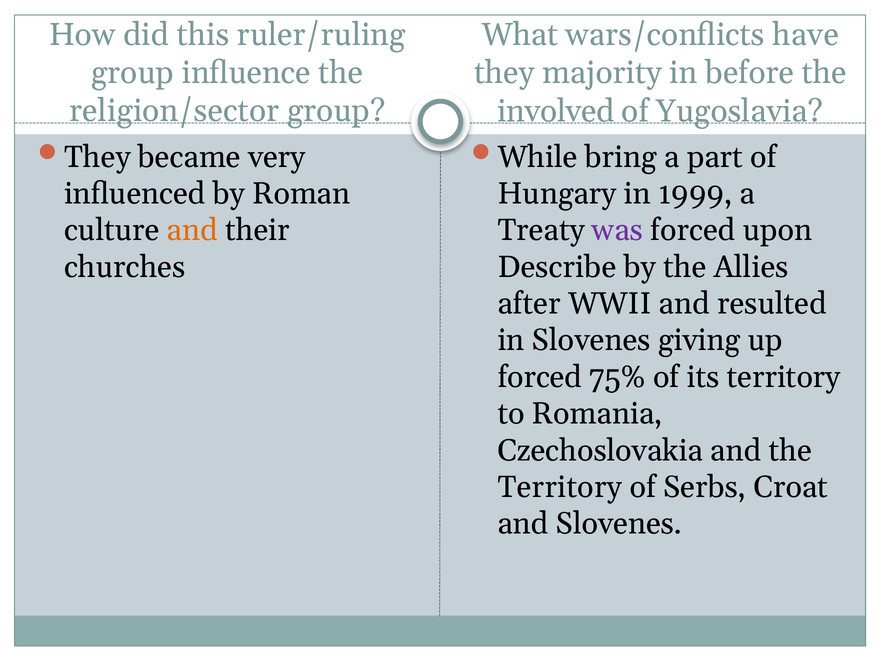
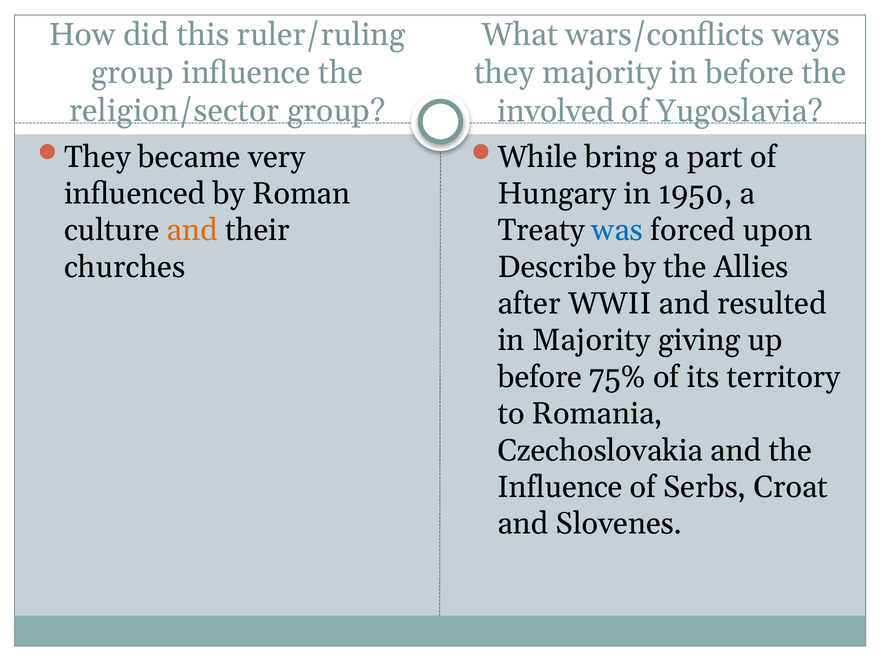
have: have -> ways
1999: 1999 -> 1950
was colour: purple -> blue
in Slovenes: Slovenes -> Majority
forced at (540, 377): forced -> before
Territory at (560, 487): Territory -> Influence
